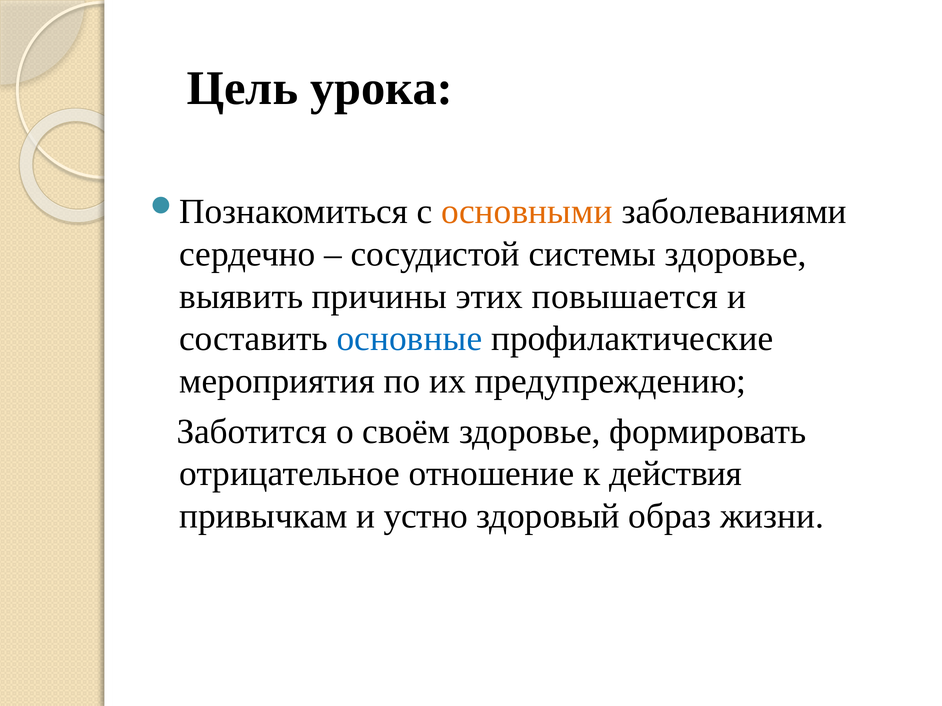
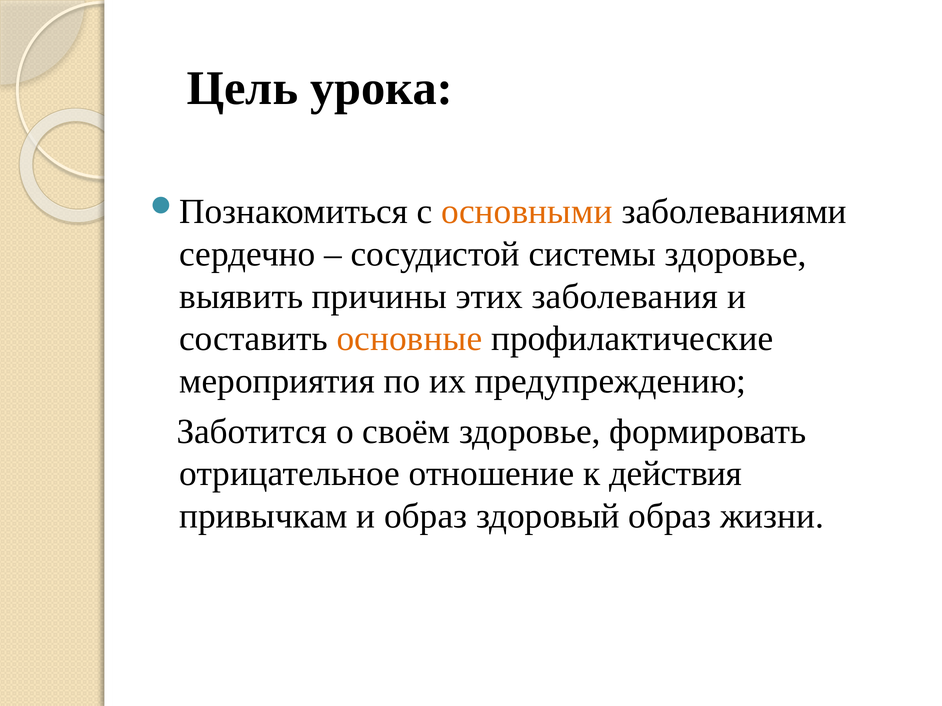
повышается: повышается -> заболевания
основные colour: blue -> orange
и устно: устно -> образ
